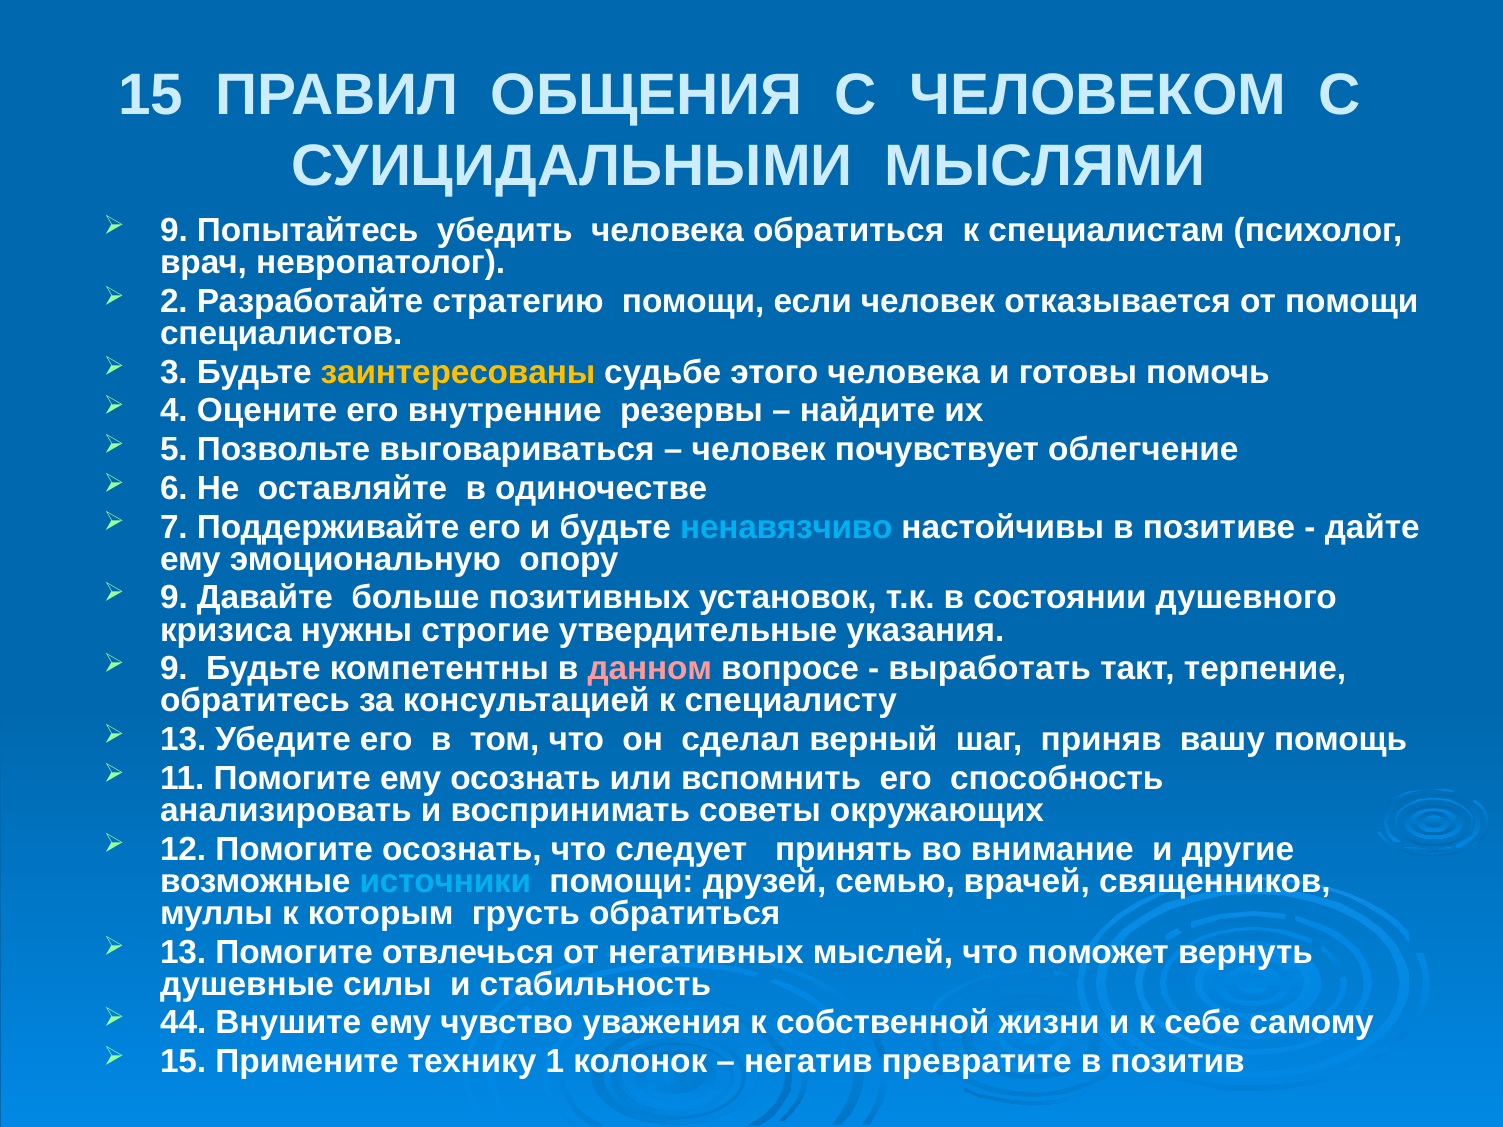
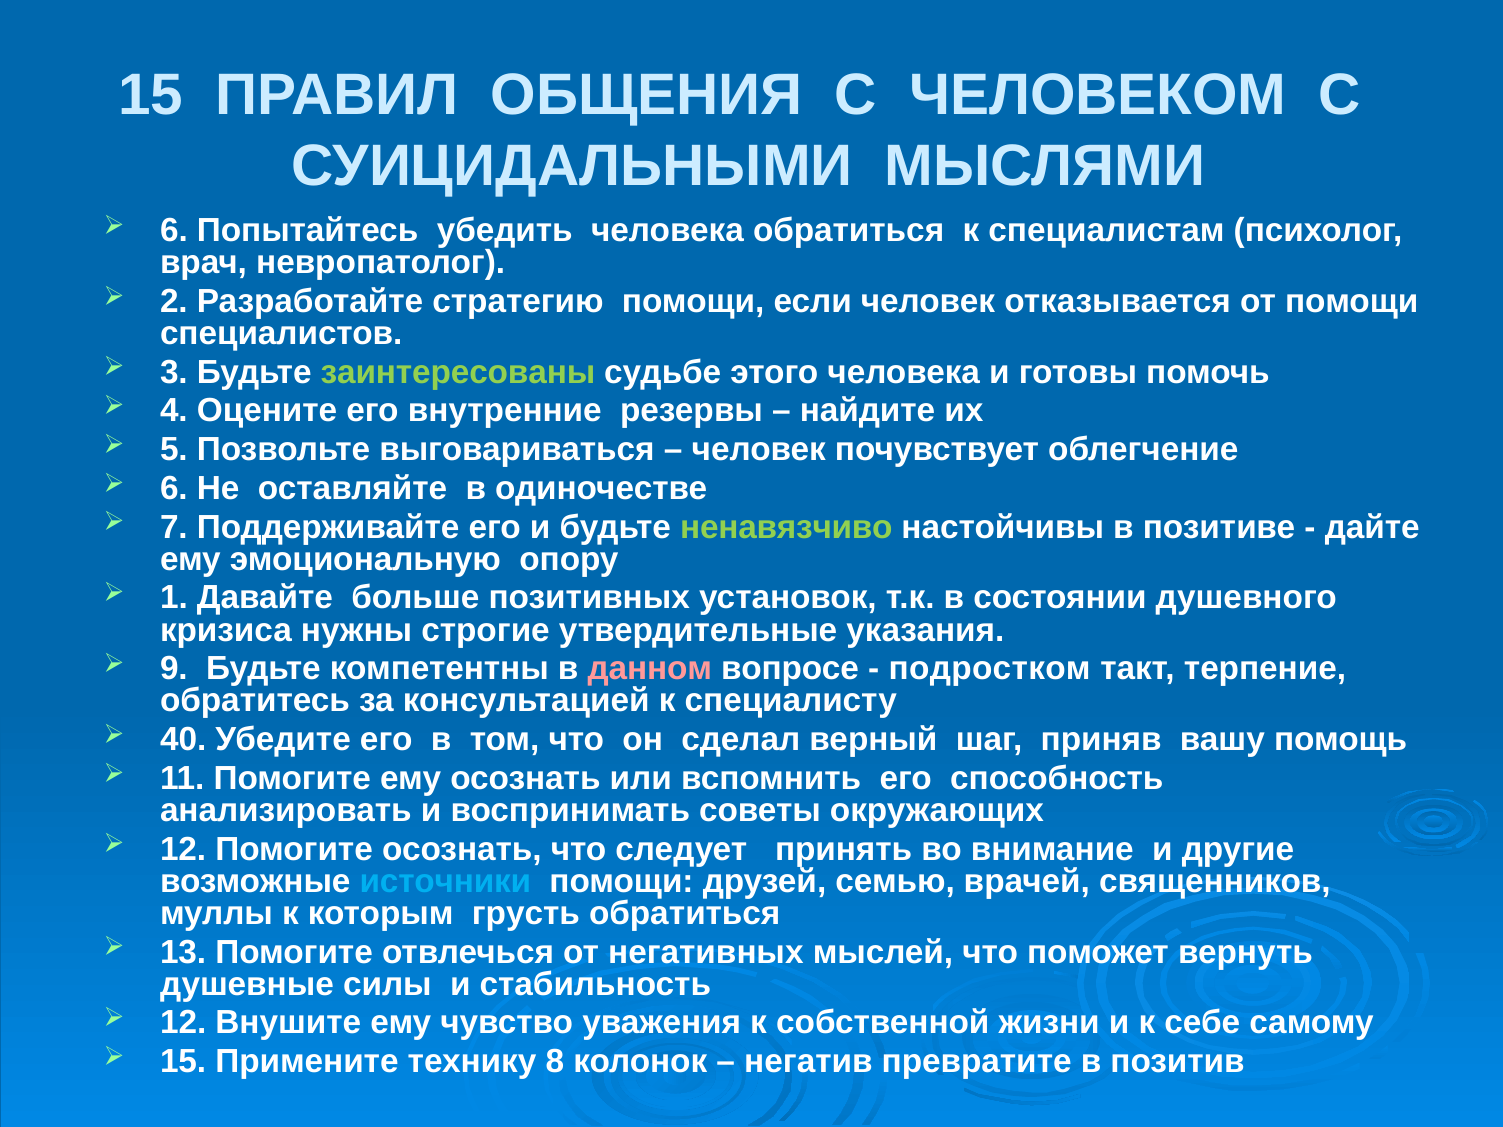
9 at (174, 231): 9 -> 6
заинтересованы colour: yellow -> light green
ненавязчиво colour: light blue -> light green
9 at (174, 598): 9 -> 1
выработать: выработать -> подростком
13 at (183, 740): 13 -> 40
44 at (183, 1023): 44 -> 12
1: 1 -> 8
